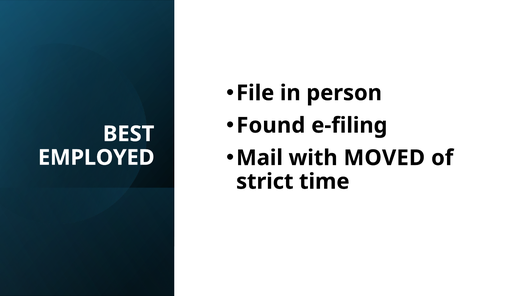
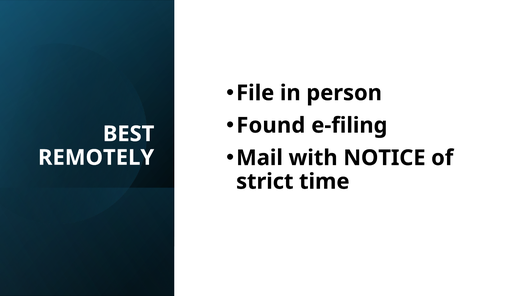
MOVED: MOVED -> NOTICE
EMPLOYED: EMPLOYED -> REMOTELY
